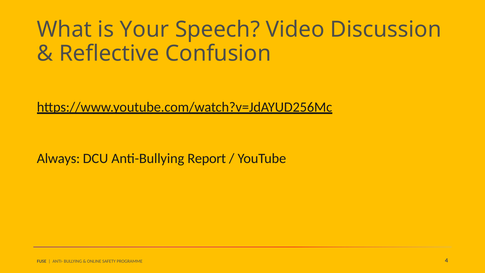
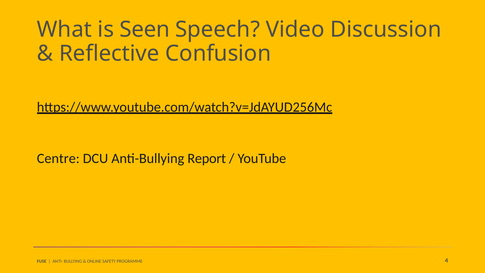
Your: Your -> Seen
Always: Always -> Centre
